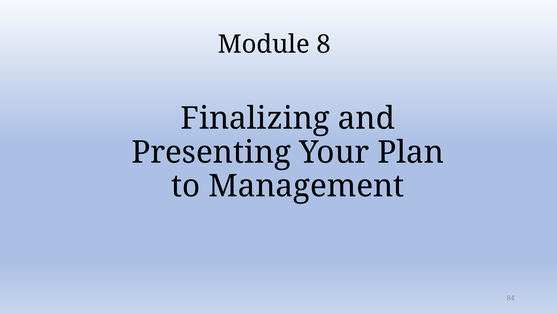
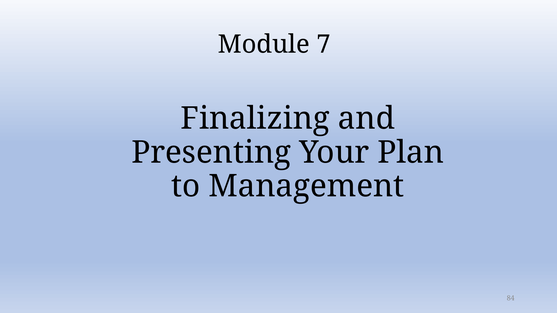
8: 8 -> 7
